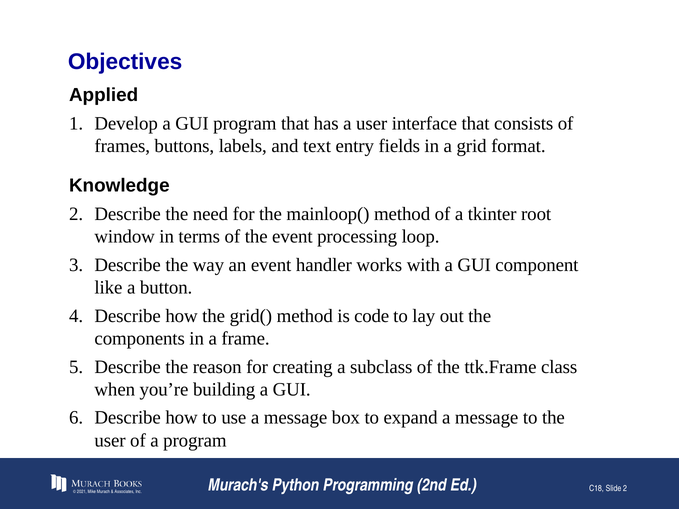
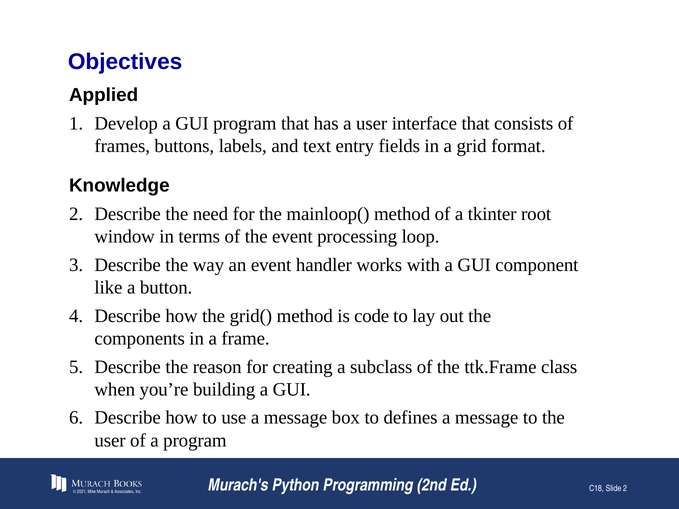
expand: expand -> defines
